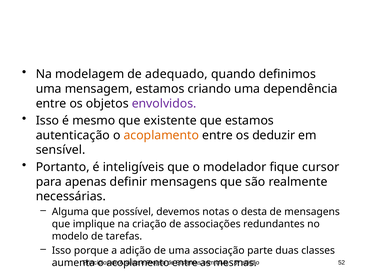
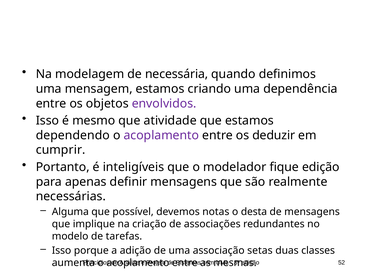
adequado: adequado -> necessária
existente: existente -> atividade
autenticação: autenticação -> dependendo
acoplamento at (161, 135) colour: orange -> purple
sensível: sensível -> cumprir
fique cursor: cursor -> edição
parte: parte -> setas
